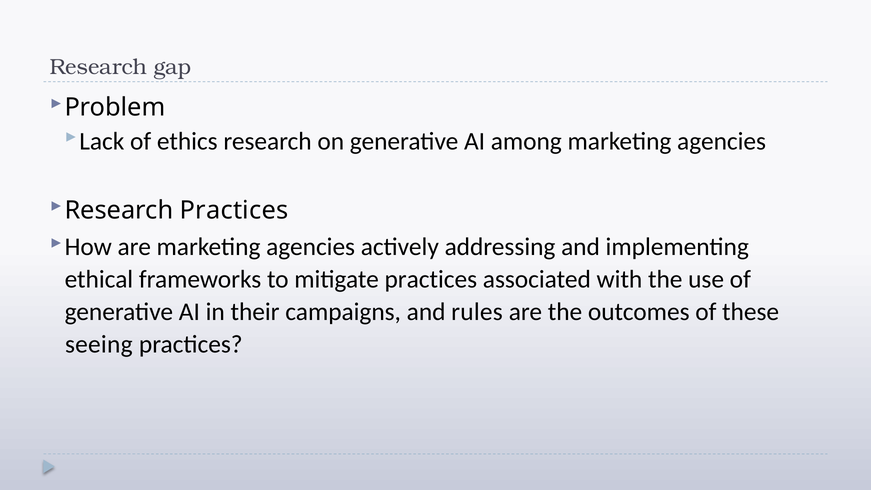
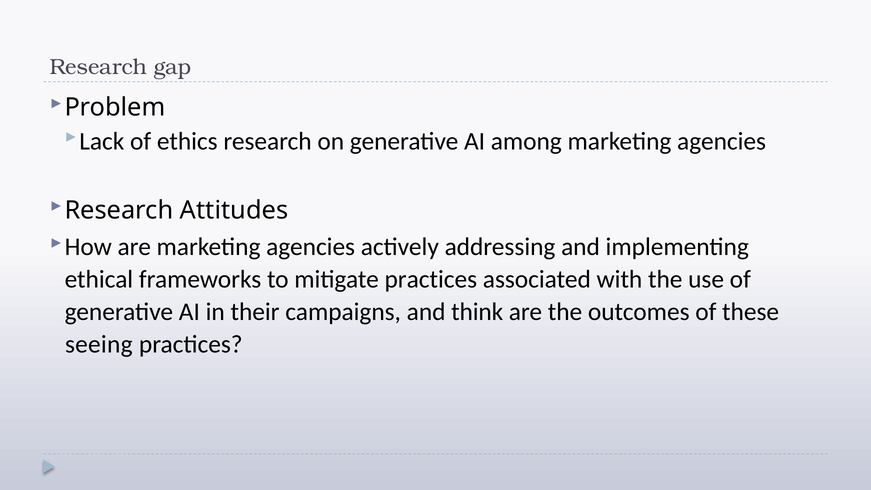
Research Practices: Practices -> Attitudes
rules: rules -> think
